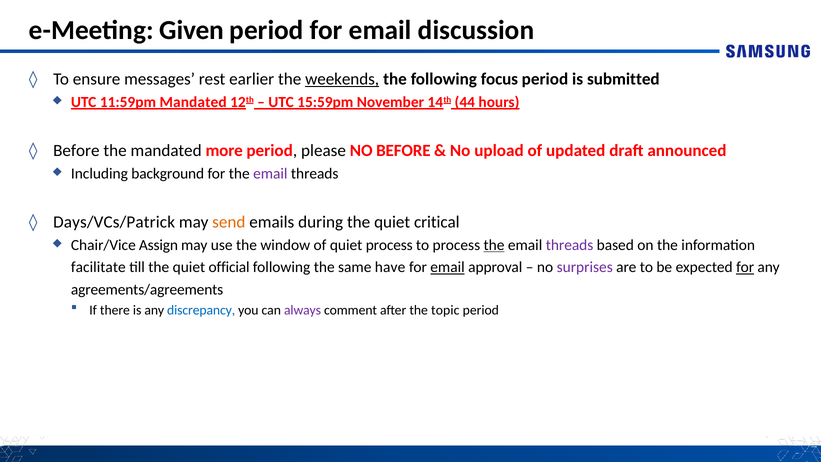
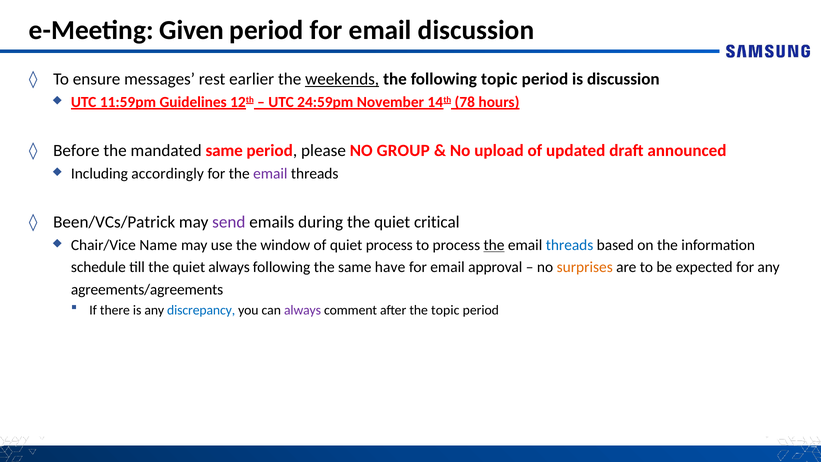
following focus: focus -> topic
is submitted: submitted -> discussion
11:59pm Mandated: Mandated -> Guidelines
15:59pm: 15:59pm -> 24:59pm
44: 44 -> 78
mandated more: more -> same
NO BEFORE: BEFORE -> GROUP
background: background -> accordingly
Days/VCs/Patrick: Days/VCs/Patrick -> Been/VCs/Patrick
send colour: orange -> purple
Assign: Assign -> Name
threads at (570, 245) colour: purple -> blue
facilitate: facilitate -> schedule
quiet official: official -> always
email at (448, 267) underline: present -> none
surprises colour: purple -> orange
for at (745, 267) underline: present -> none
